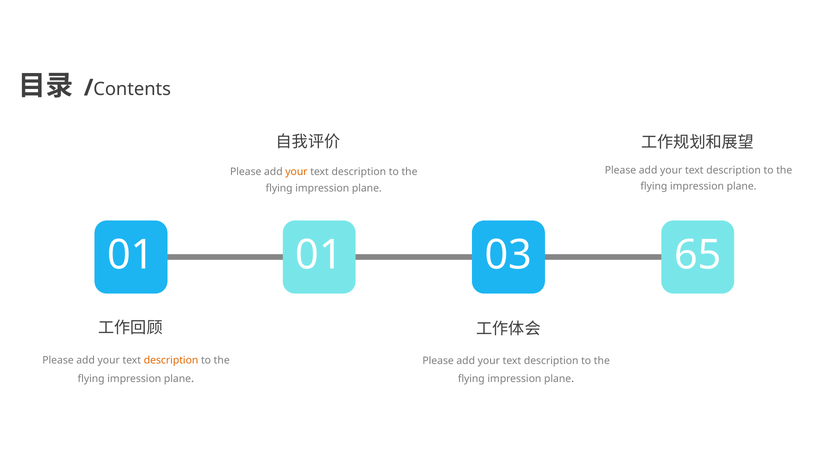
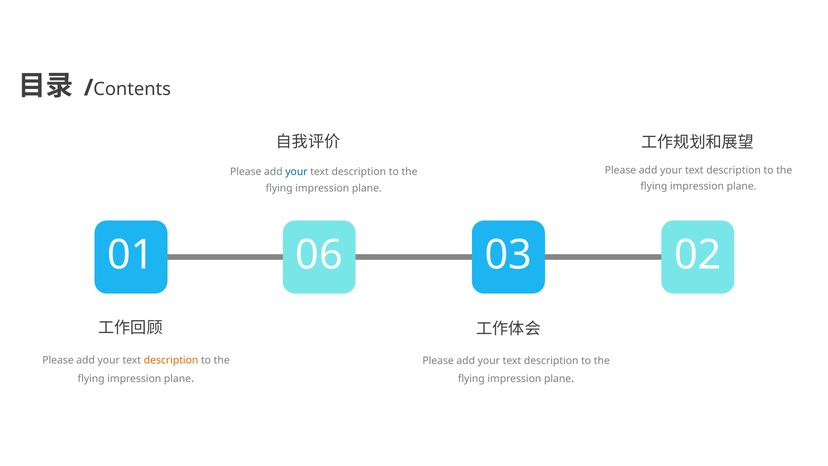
your at (296, 172) colour: orange -> blue
01 01: 01 -> 06
65: 65 -> 02
